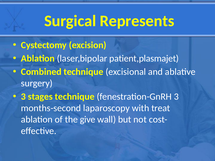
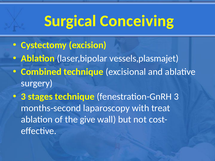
Represents: Represents -> Conceiving
patient,plasmajet: patient,plasmajet -> vessels,plasmajet
